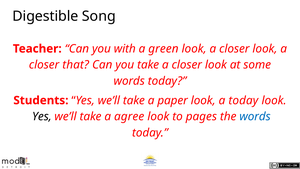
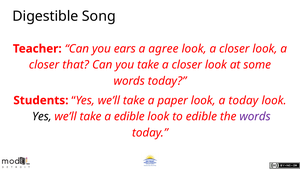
with: with -> ears
green: green -> agree
a agree: agree -> edible
to pages: pages -> edible
words at (255, 116) colour: blue -> purple
